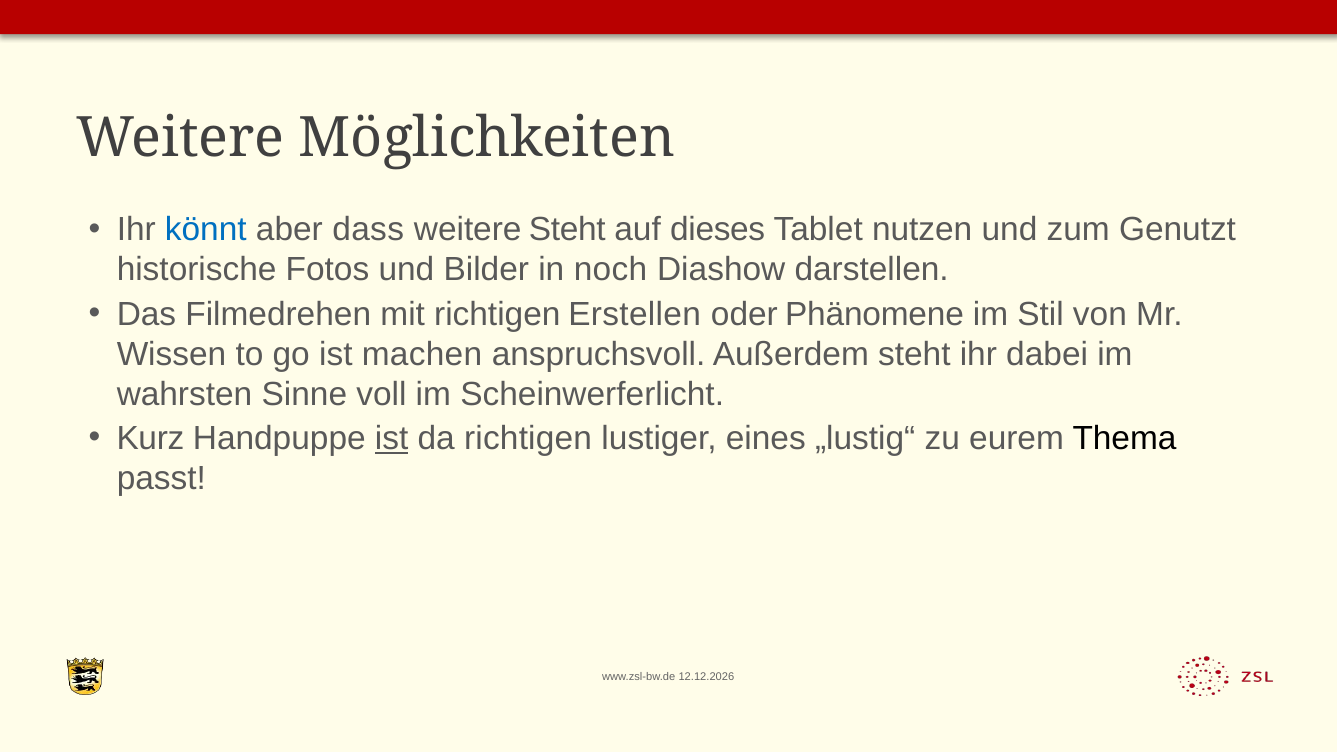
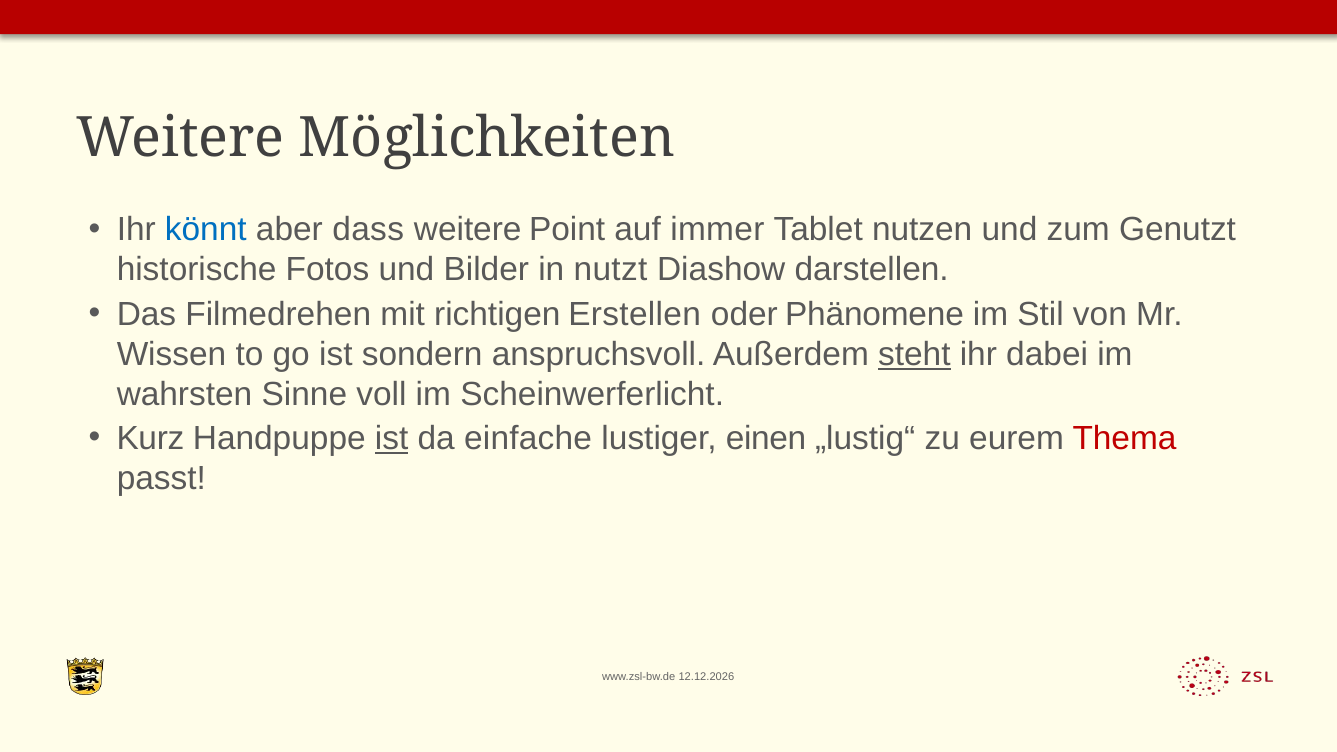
weitere Steht: Steht -> Point
dieses: dieses -> immer
noch: noch -> nutzt
machen: machen -> sondern
steht at (914, 354) underline: none -> present
da richtigen: richtigen -> einfache
eines: eines -> einen
Thema colour: black -> red
